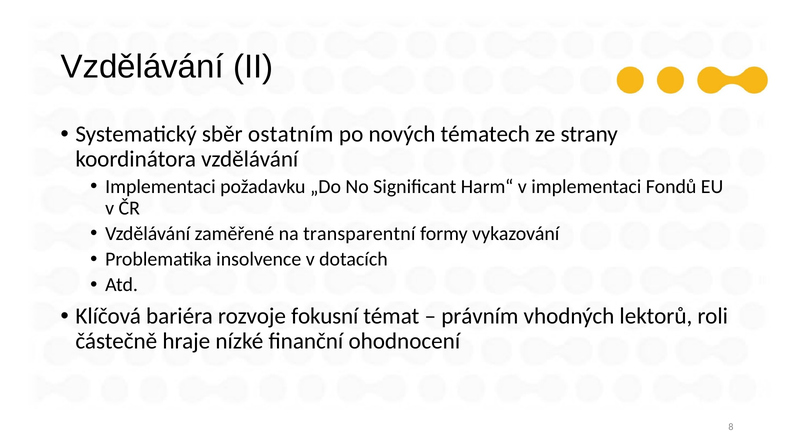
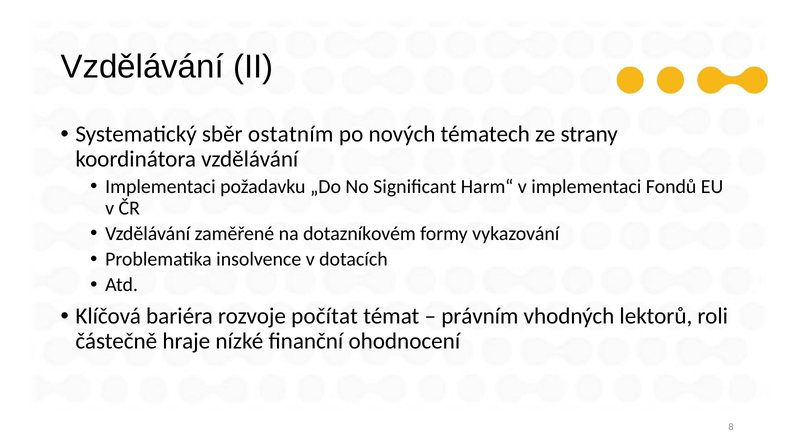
transparentní: transparentní -> dotazníkovém
fokusní: fokusní -> počítat
